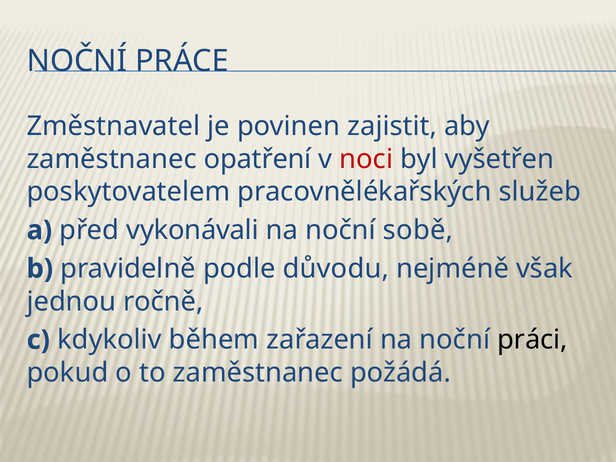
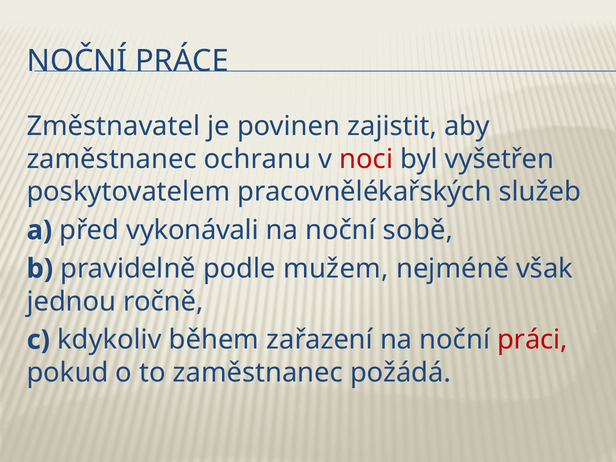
opatření: opatření -> ochranu
důvodu: důvodu -> mužem
práci colour: black -> red
